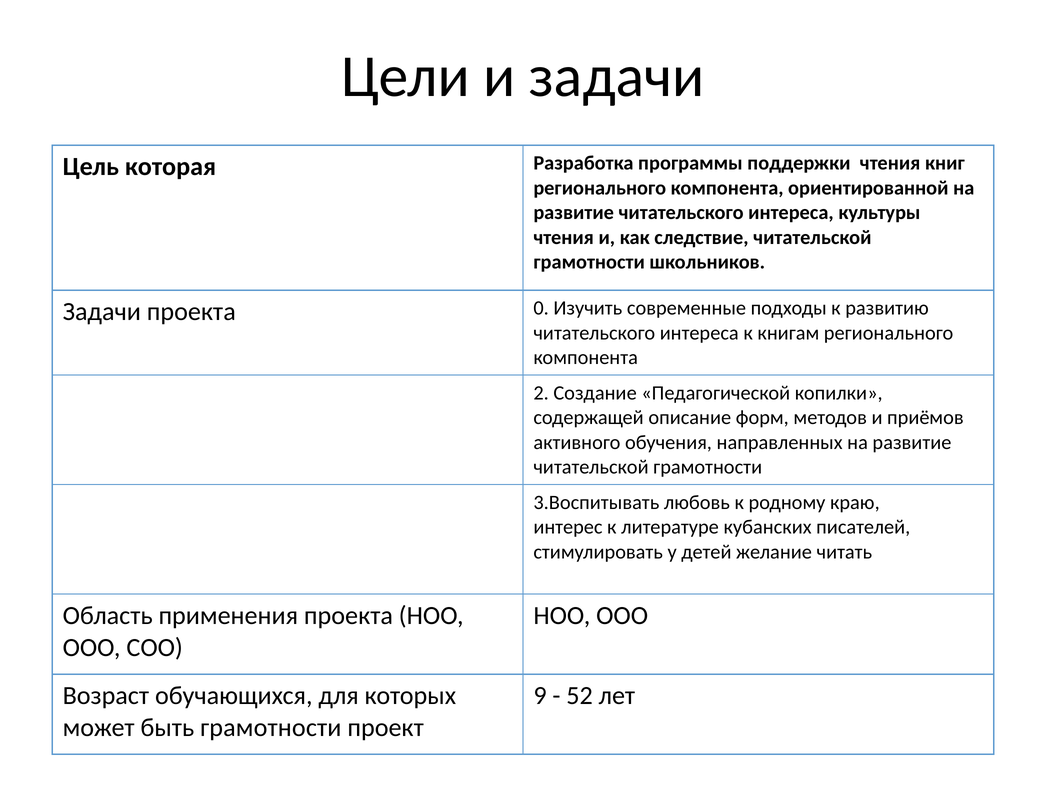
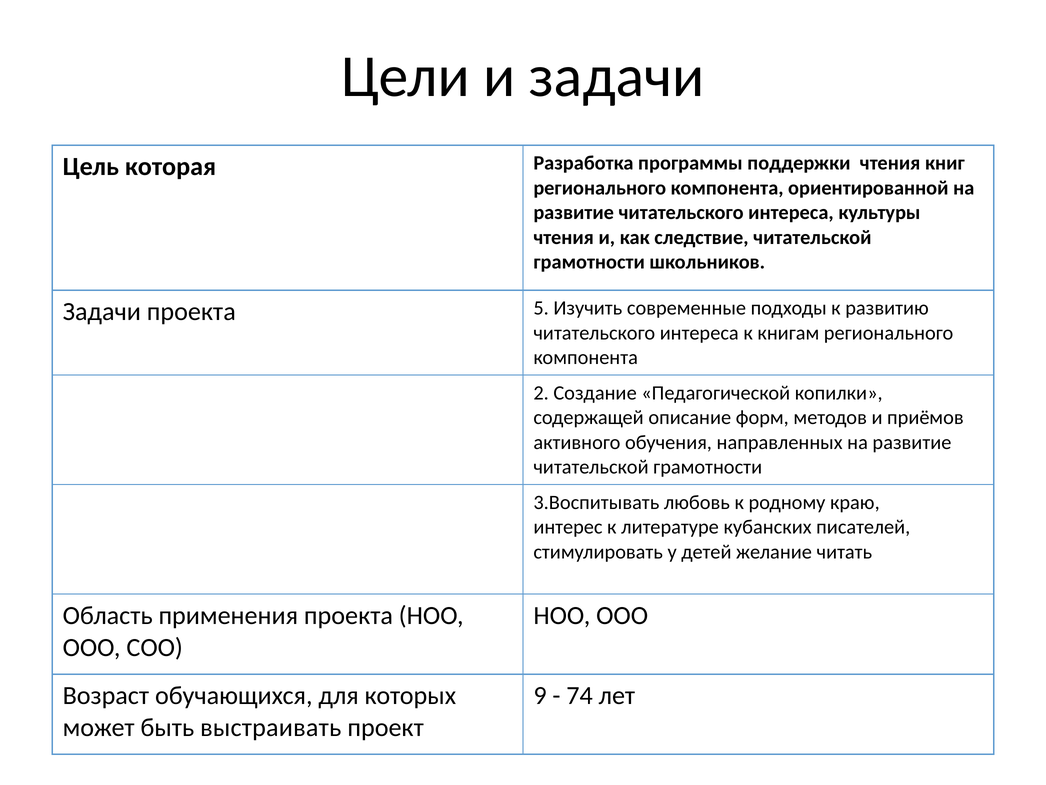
0: 0 -> 5
52: 52 -> 74
быть грамотности: грамотности -> выстраивать
